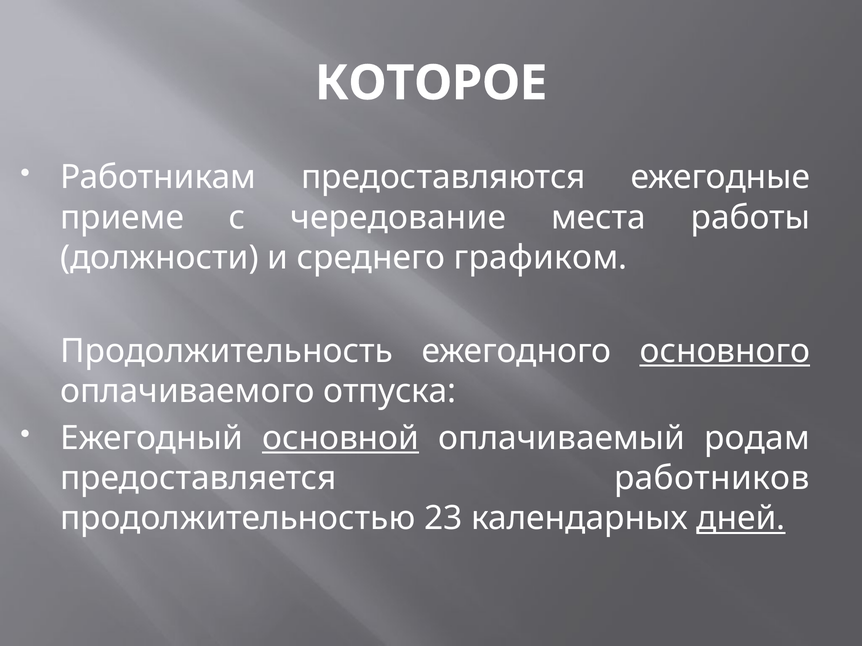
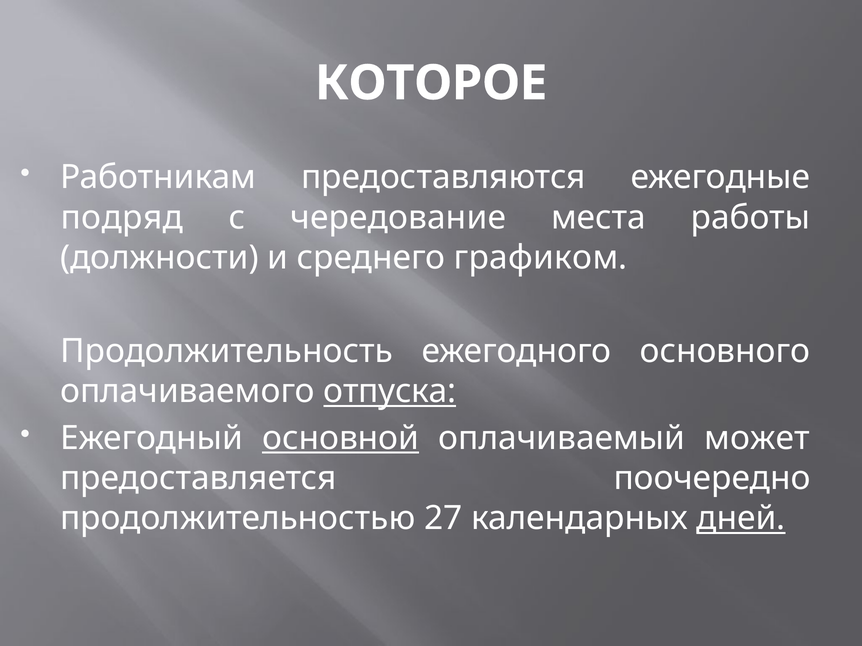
приеме: приеме -> подряд
основного underline: present -> none
отпуска underline: none -> present
родам: родам -> может
работников: работников -> поочередно
23: 23 -> 27
